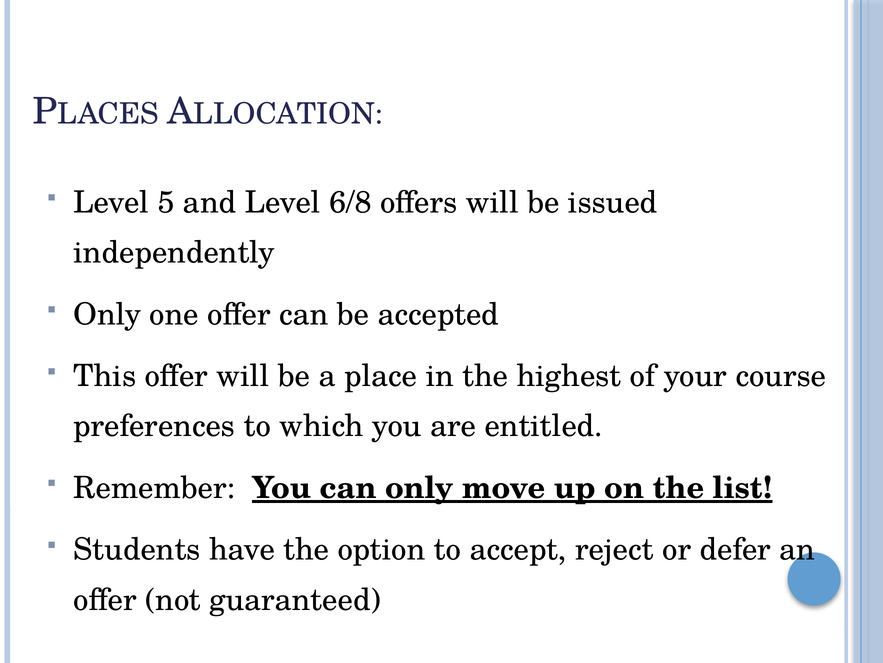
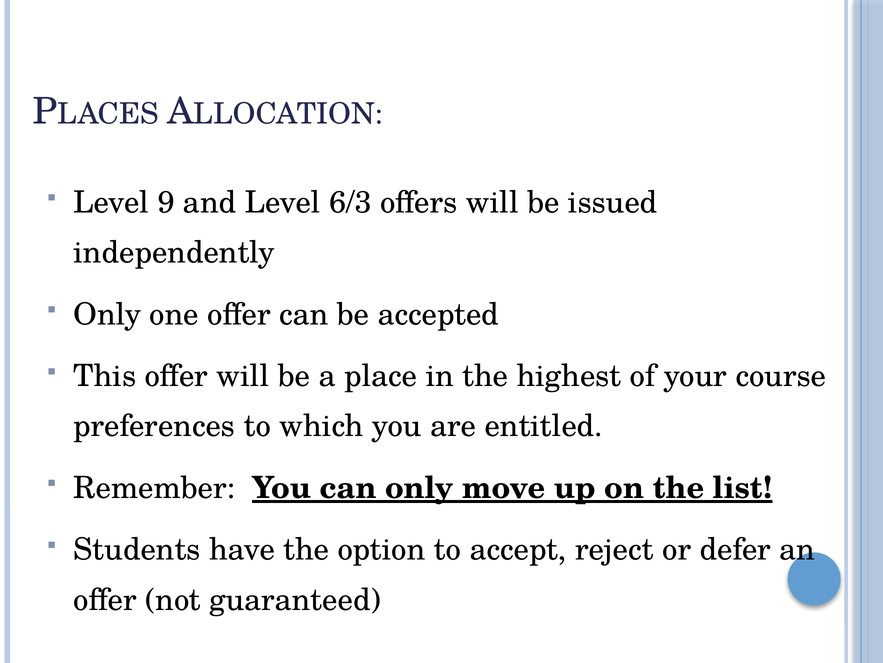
5: 5 -> 9
6/8: 6/8 -> 6/3
